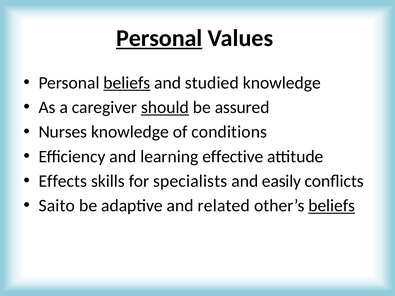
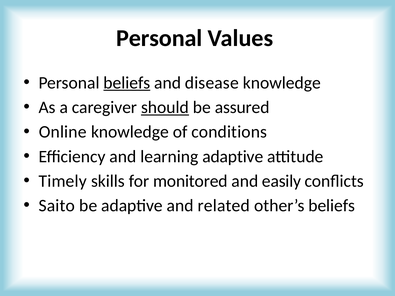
Personal at (159, 38) underline: present -> none
studied: studied -> disease
Nurses: Nurses -> Online
learning effective: effective -> adaptive
Effects: Effects -> Timely
specialists: specialists -> monitored
beliefs at (332, 206) underline: present -> none
